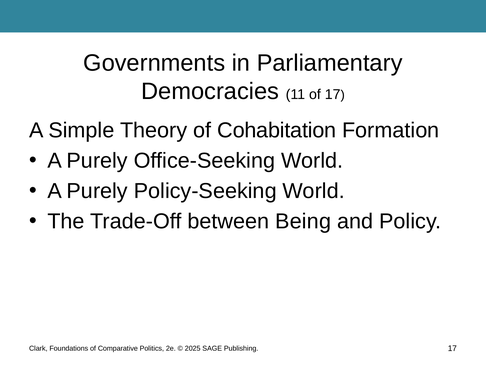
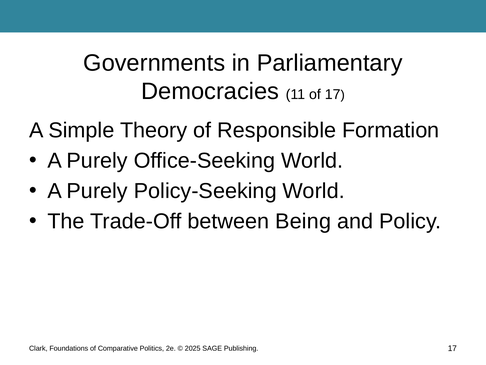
Cohabitation: Cohabitation -> Responsible
